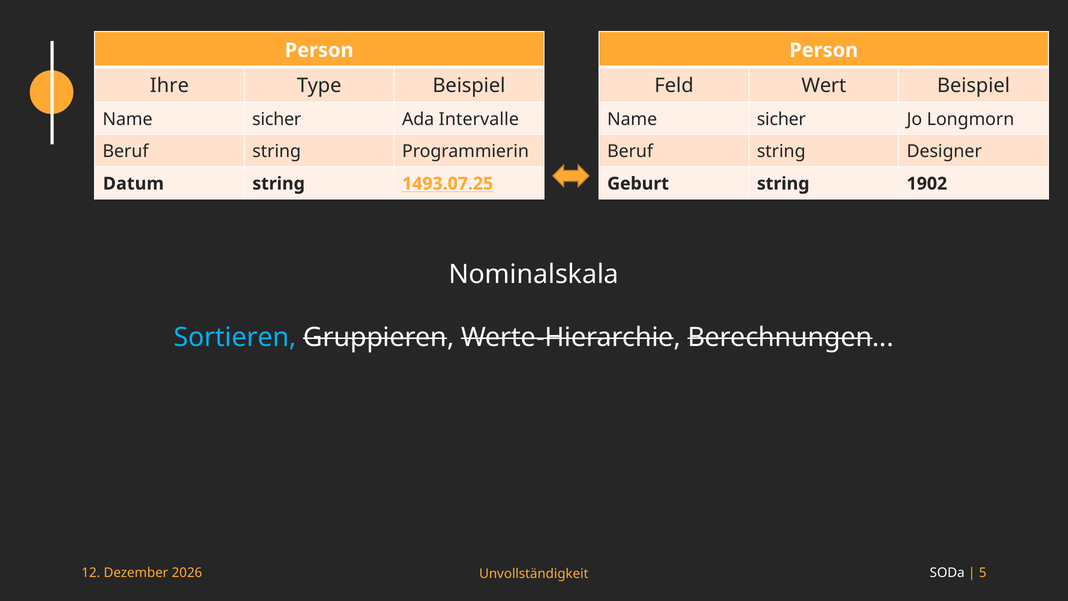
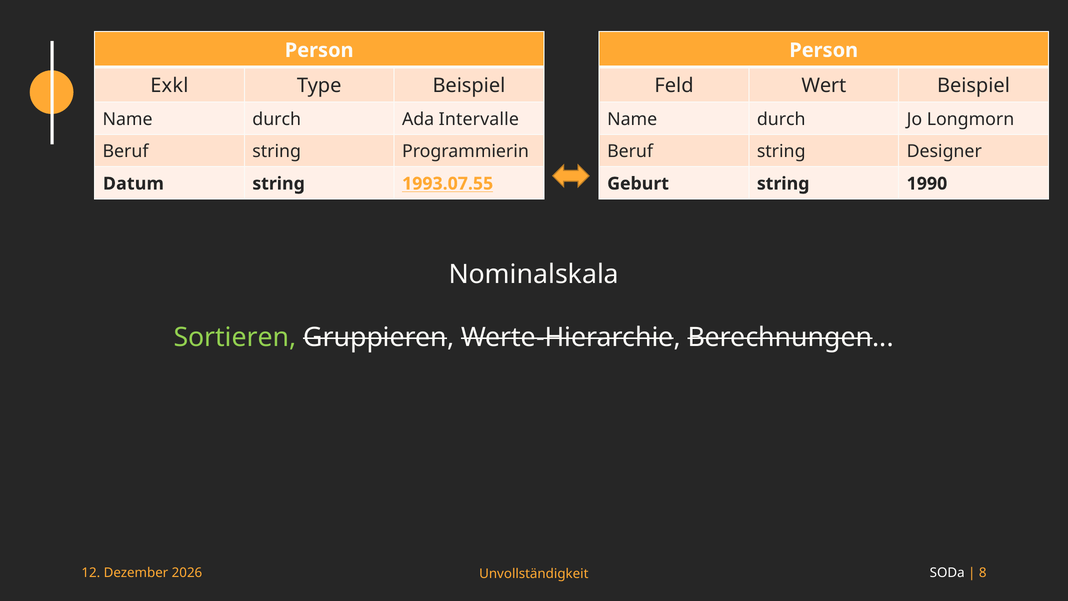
Ihre: Ihre -> Exkl
sicher at (277, 119): sicher -> durch
sicher at (781, 119): sicher -> durch
1493.07.25: 1493.07.25 -> 1993.07.55
1902: 1902 -> 1990
Sortieren colour: light blue -> light green
5: 5 -> 8
